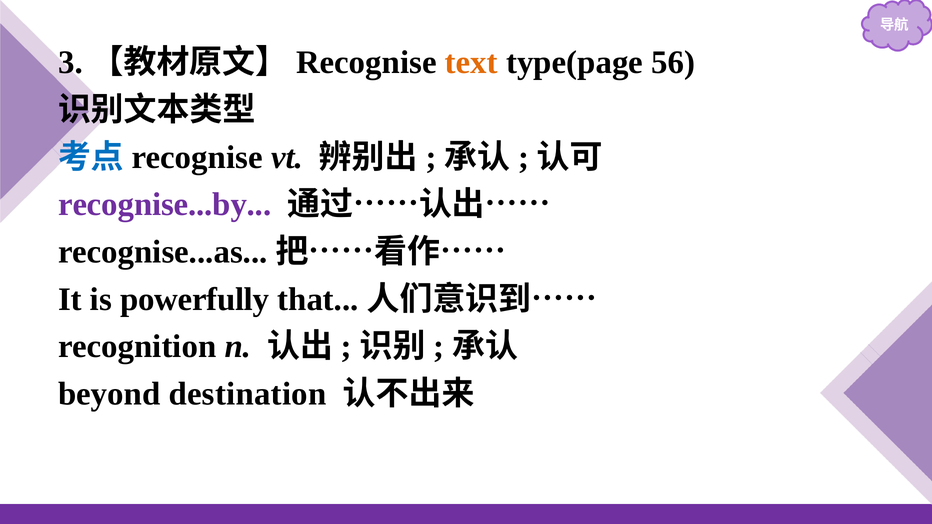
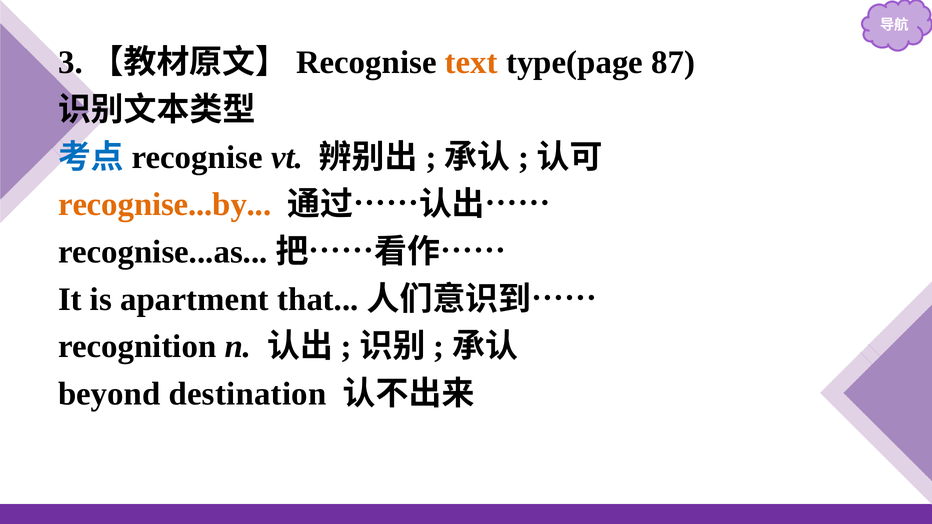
56: 56 -> 87
recognise...by colour: purple -> orange
powerfully: powerfully -> apartment
